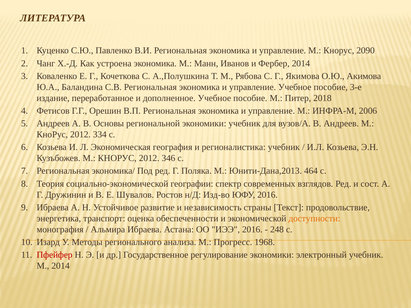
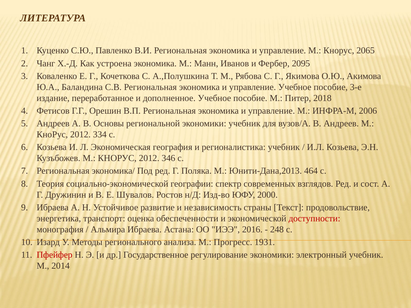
2090: 2090 -> 2065
Фербер 2014: 2014 -> 2095
ЮФУ 2016: 2016 -> 2000
доступности colour: orange -> red
1968: 1968 -> 1931
